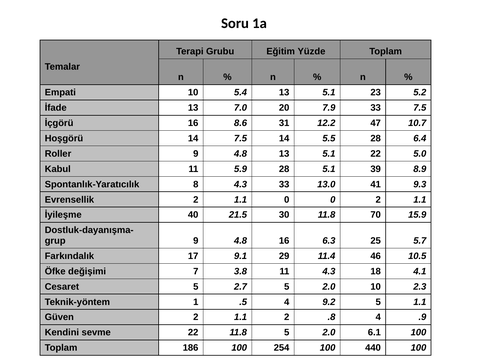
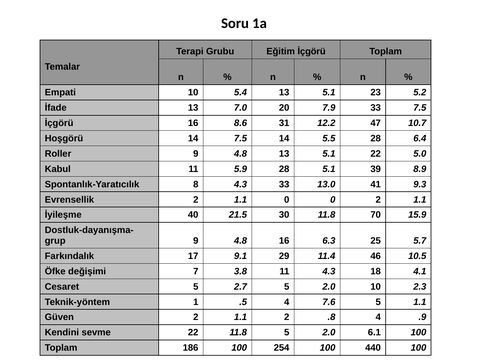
Eğitim Yüzde: Yüzde -> İçgörü
9.2: 9.2 -> 7.6
